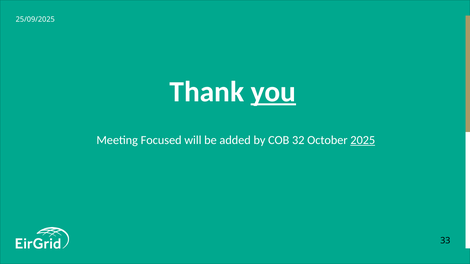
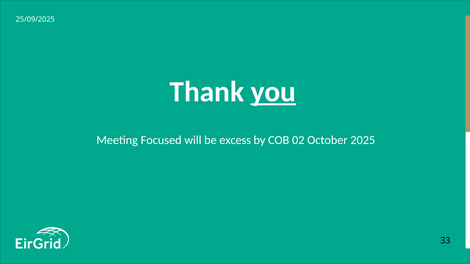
added: added -> excess
32: 32 -> 02
2025 underline: present -> none
